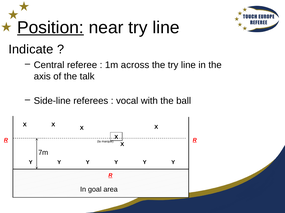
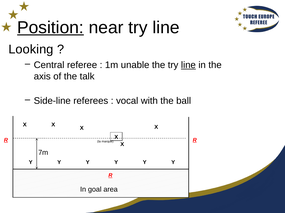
Indicate: Indicate -> Looking
across: across -> unable
line at (188, 65) underline: none -> present
